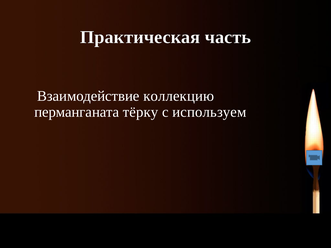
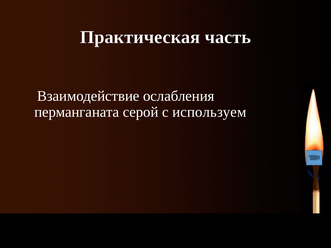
коллекцию: коллекцию -> ослабления
тёрку: тёрку -> серой
